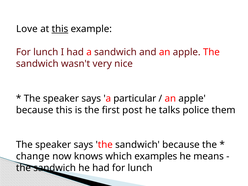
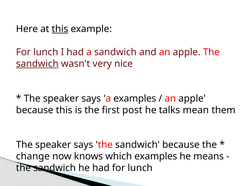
Love: Love -> Here
sandwich at (37, 64) underline: none -> present
a particular: particular -> examples
police: police -> mean
